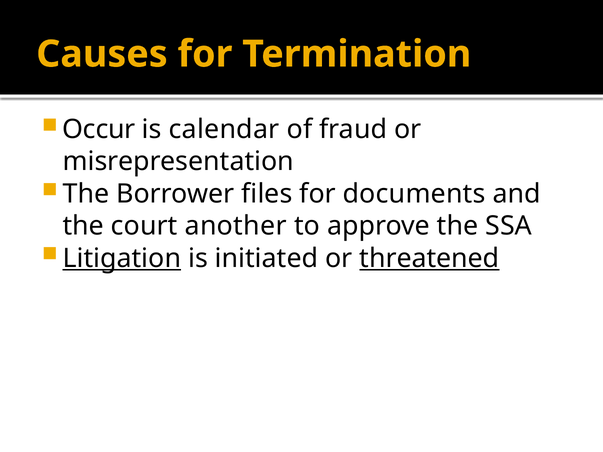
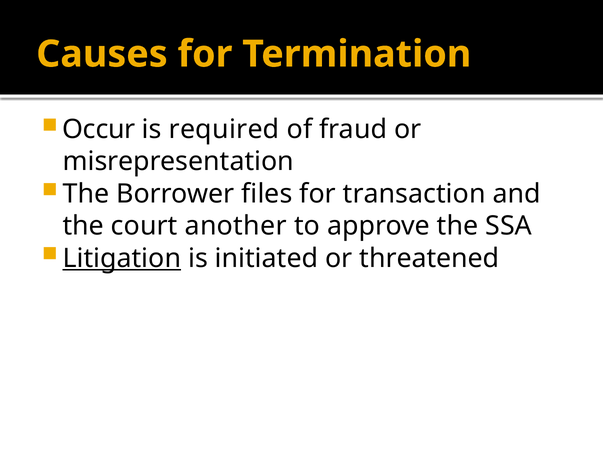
calendar: calendar -> required
documents: documents -> transaction
threatened underline: present -> none
